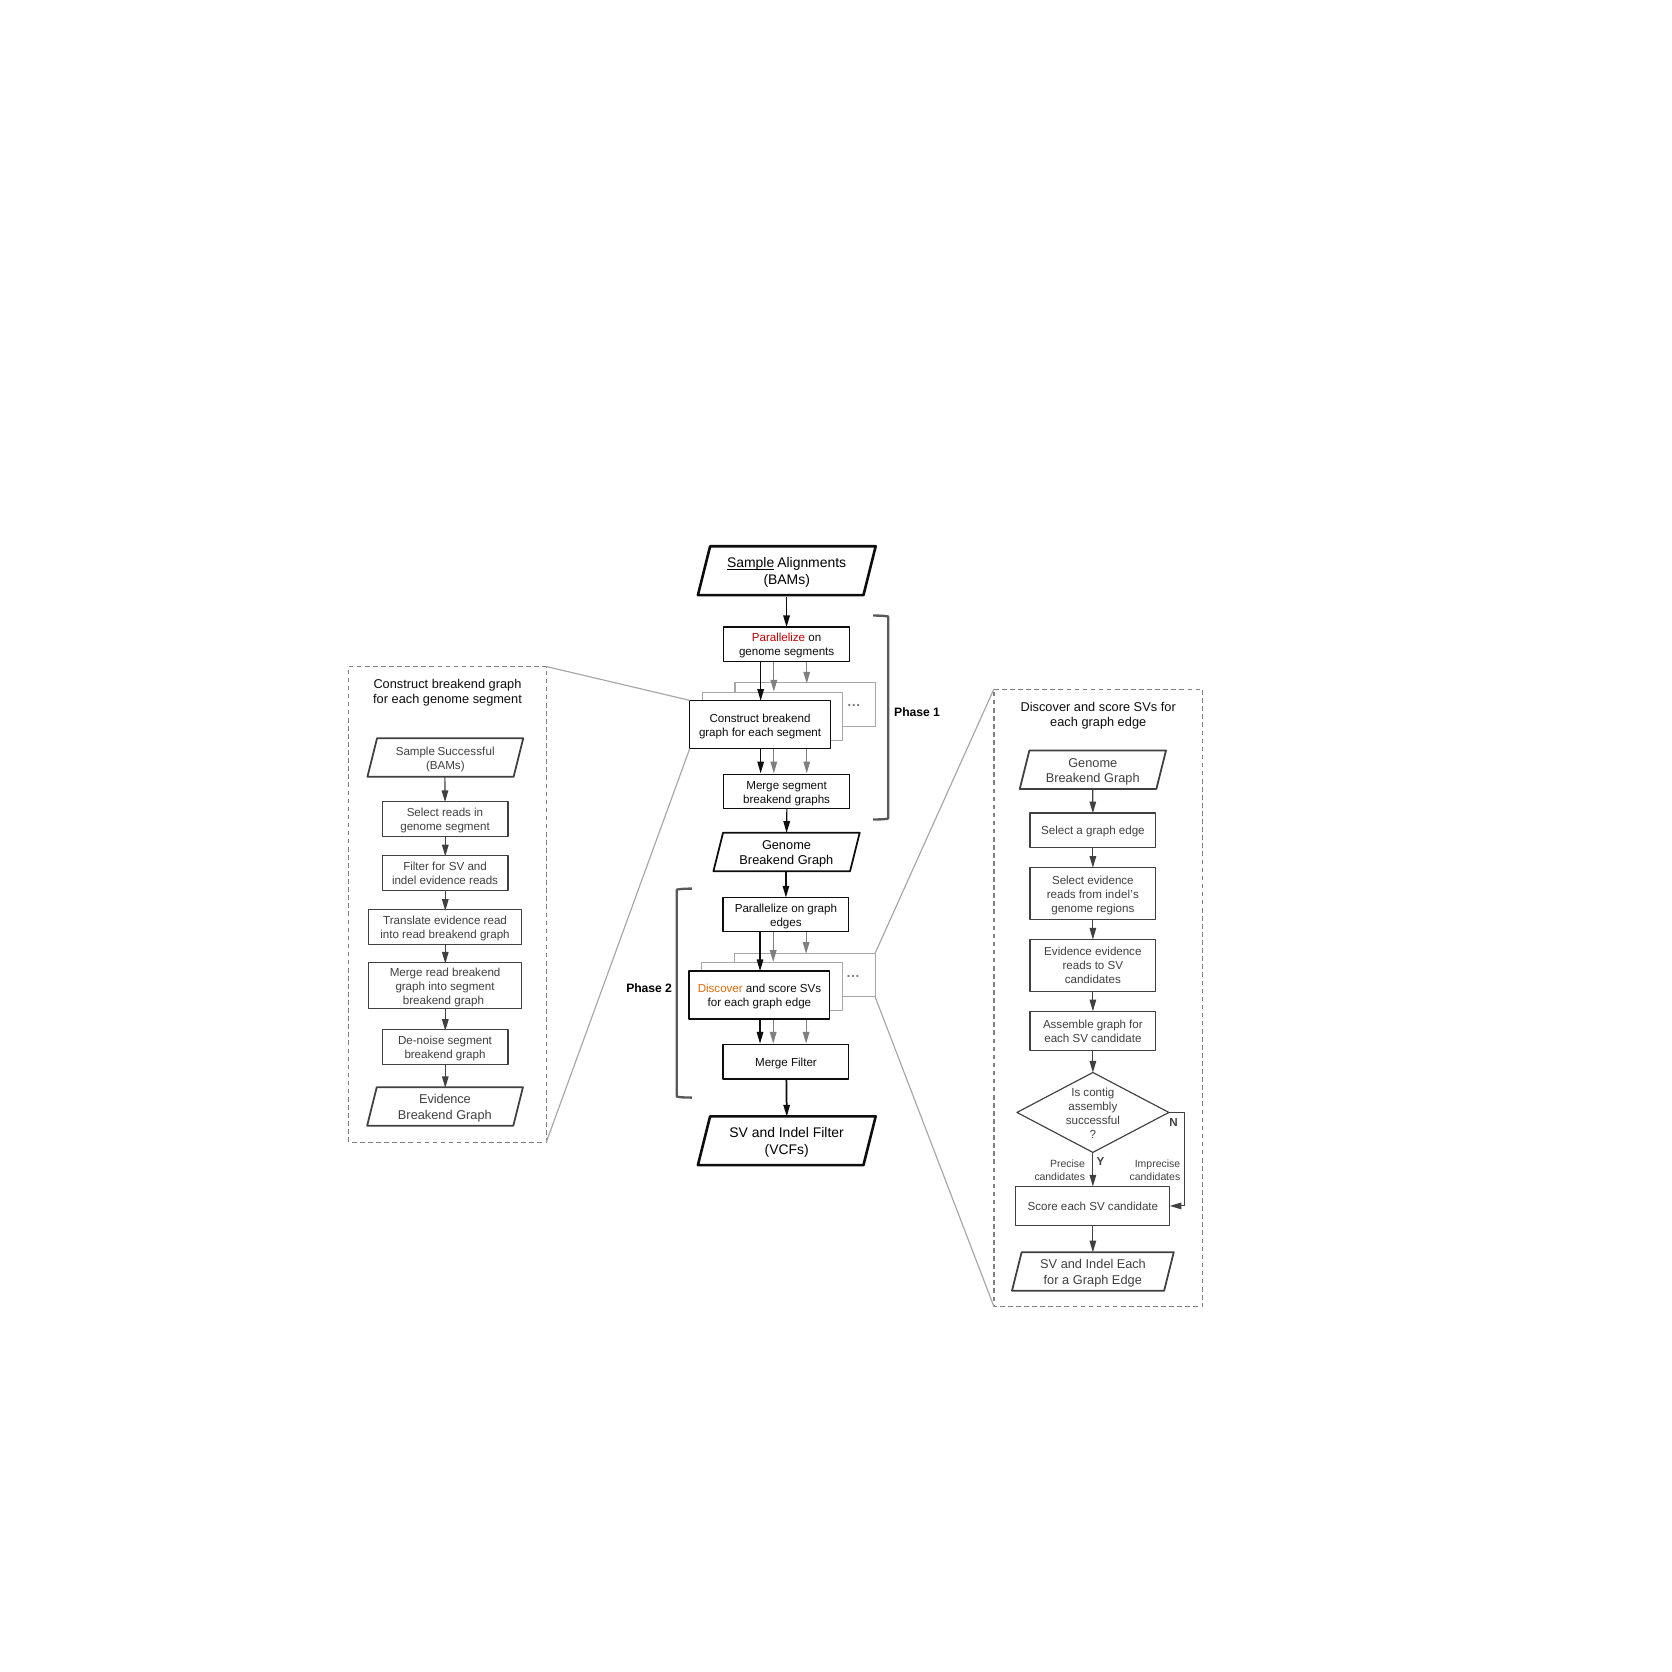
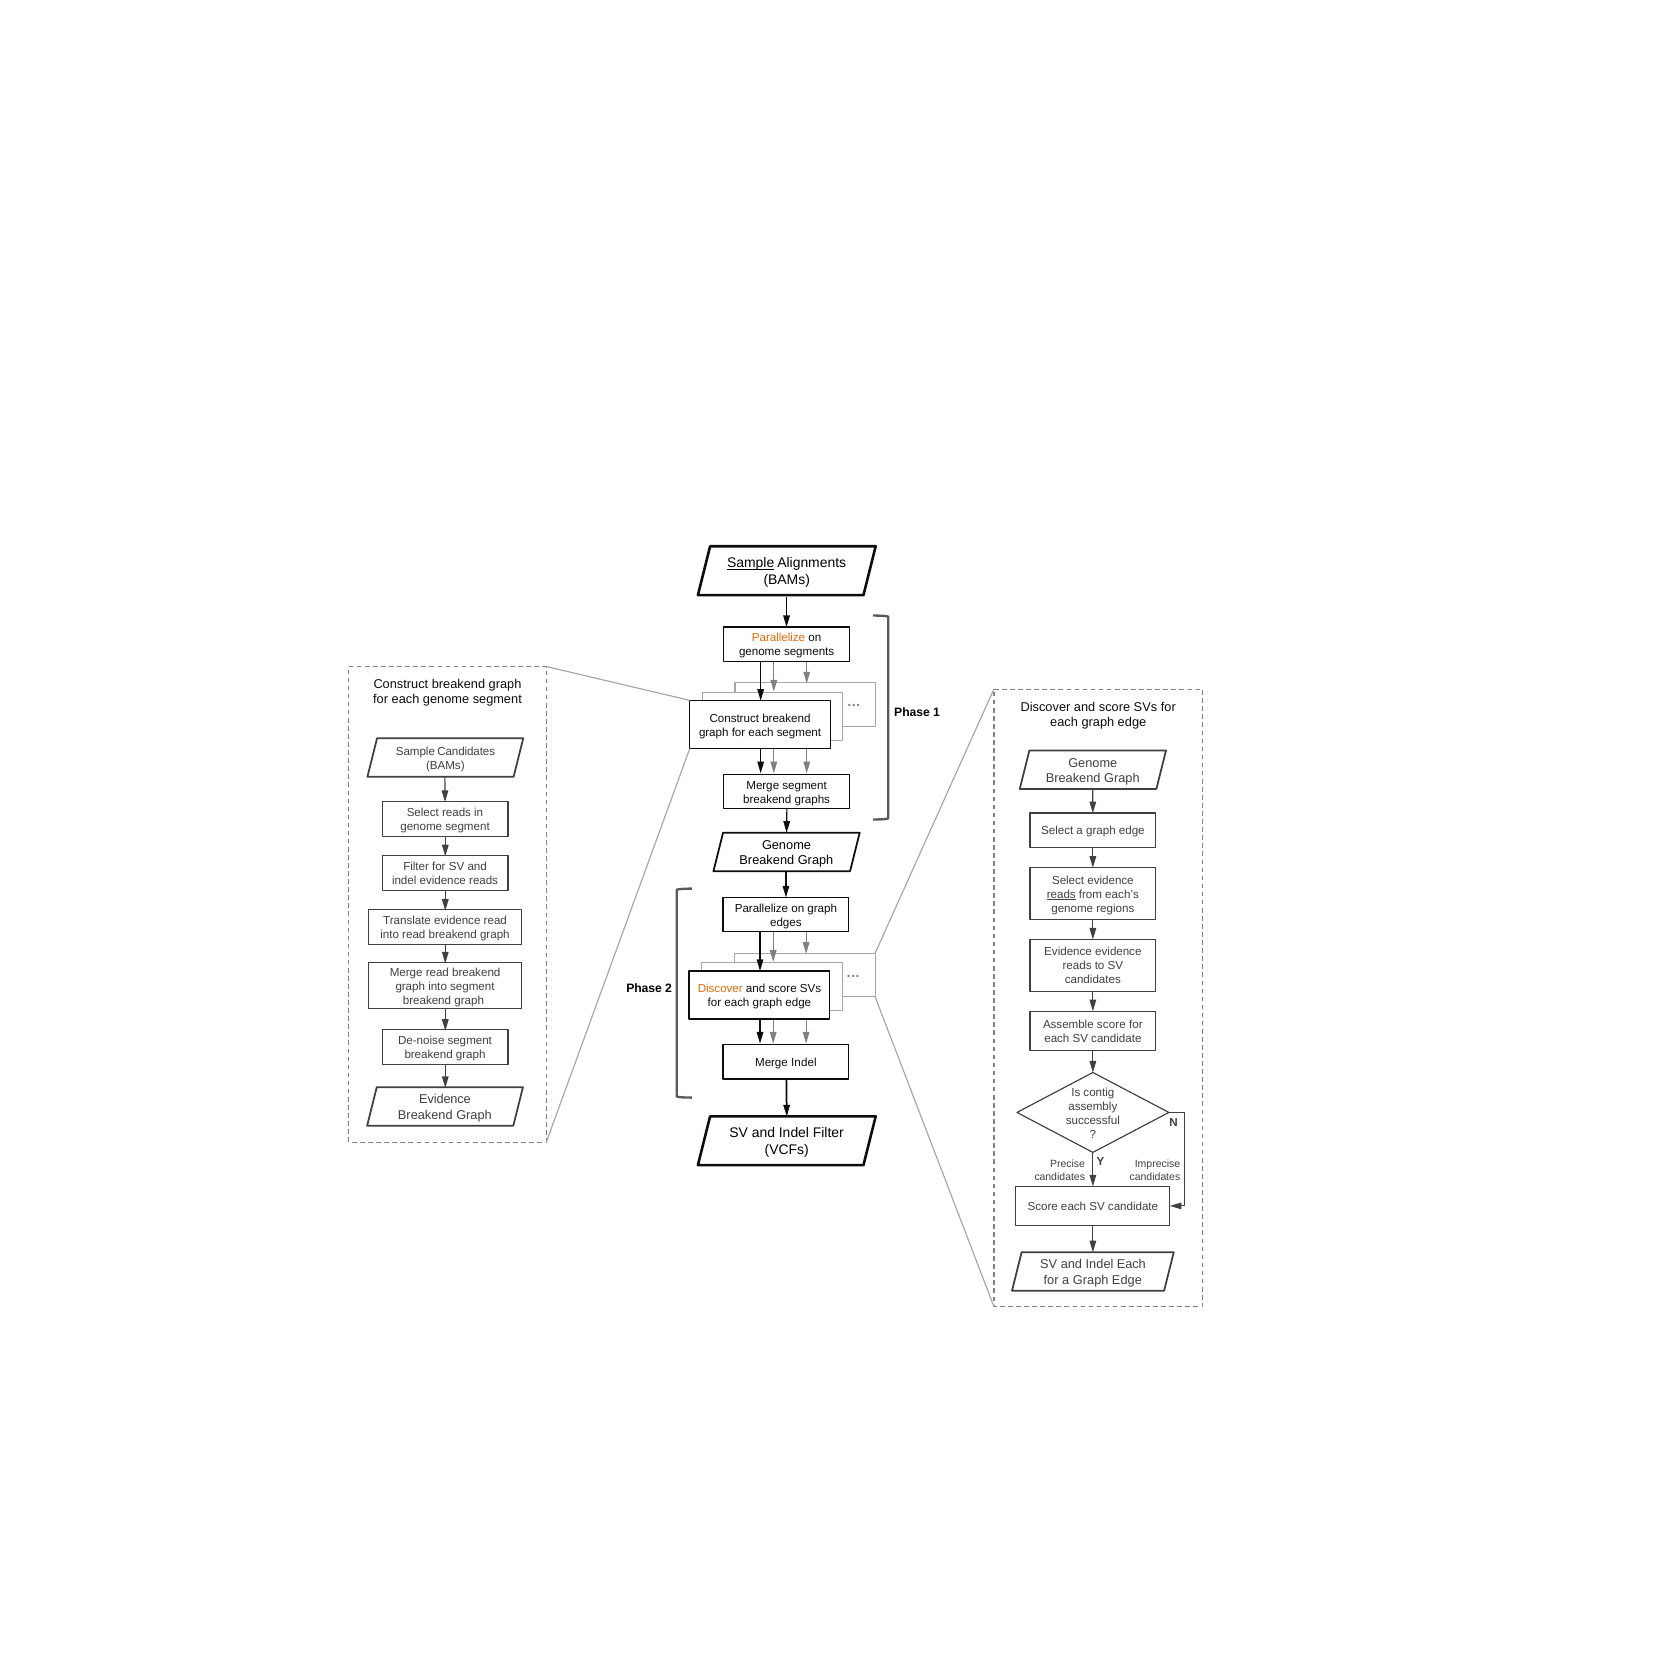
Parallelize at (779, 638) colour: red -> orange
Sample Successful: Successful -> Candidates
reads at (1061, 894) underline: none -> present
indel’s: indel’s -> each’s
Assemble graph: graph -> score
Merge Filter: Filter -> Indel
